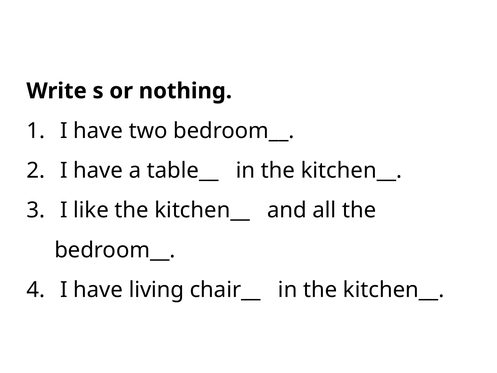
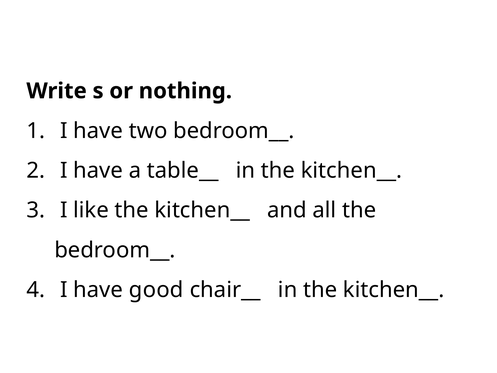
living: living -> good
